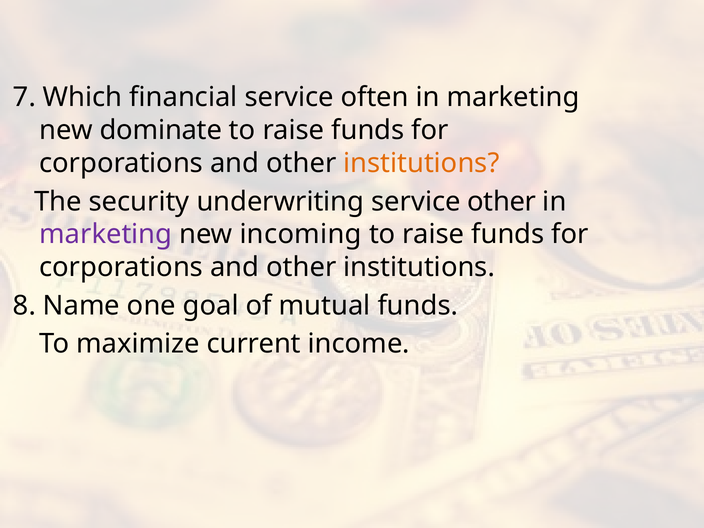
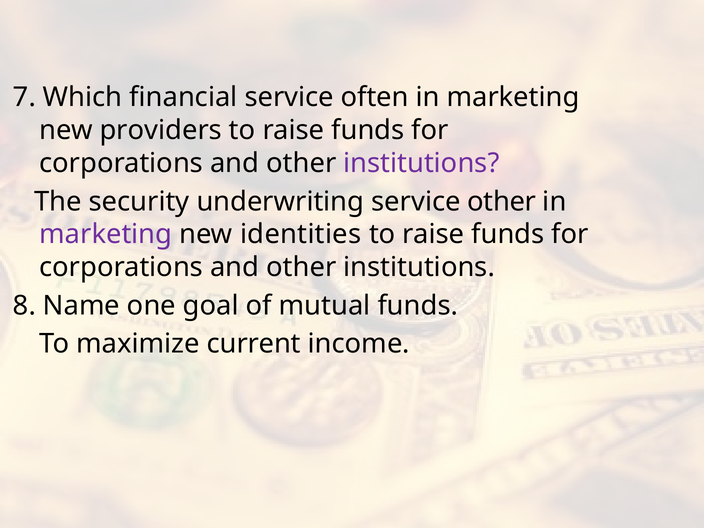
dominate: dominate -> providers
institutions at (421, 163) colour: orange -> purple
incoming: incoming -> identities
